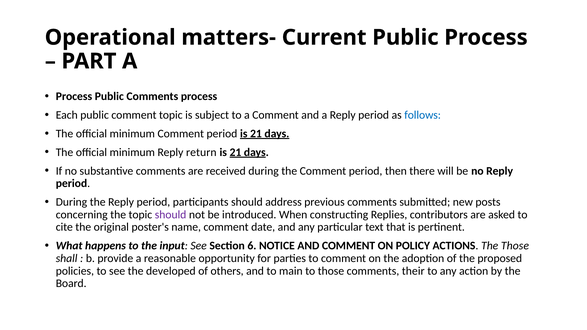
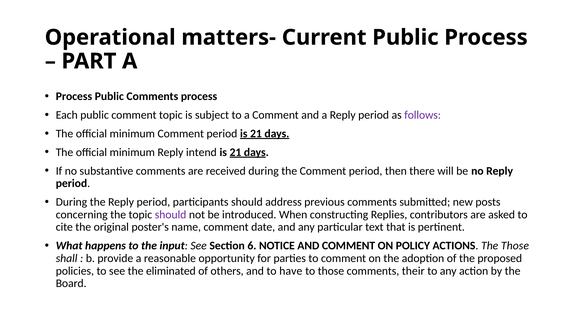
follows colour: blue -> purple
return: return -> intend
developed: developed -> eliminated
main: main -> have
